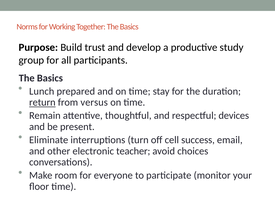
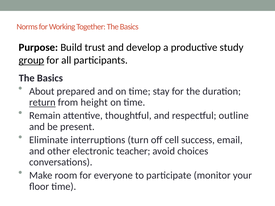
group underline: none -> present
Lunch: Lunch -> About
versus: versus -> height
devices: devices -> outline
